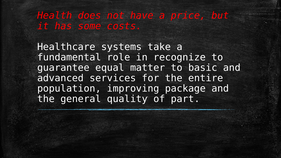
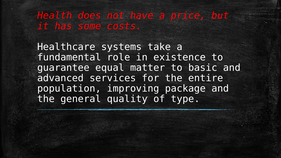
recognize: recognize -> existence
part: part -> type
